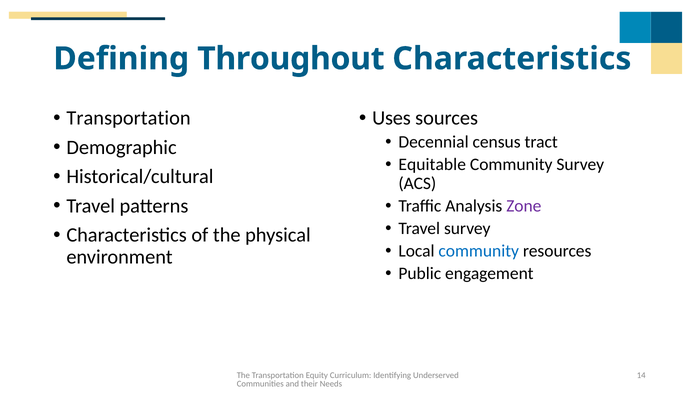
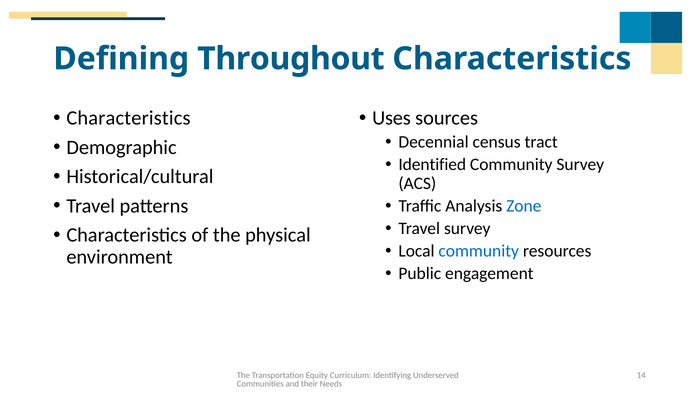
Transportation at (129, 118): Transportation -> Characteristics
Equitable: Equitable -> Identified
Zone colour: purple -> blue
